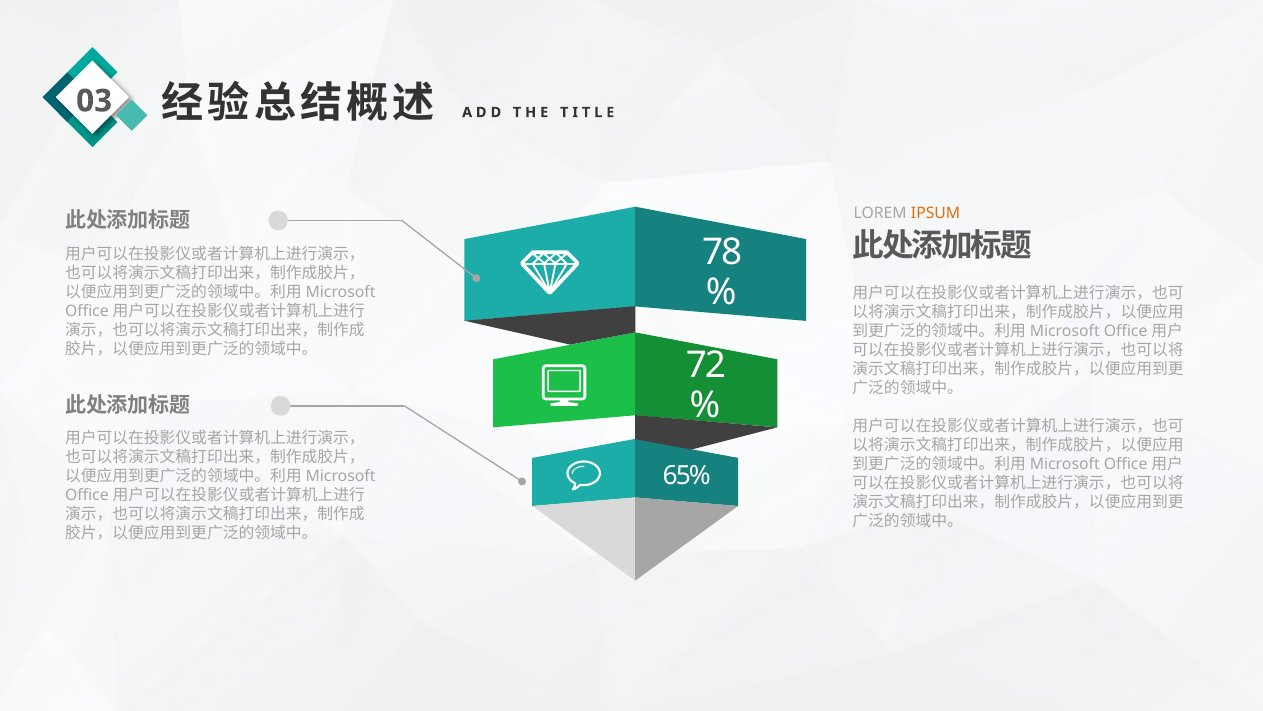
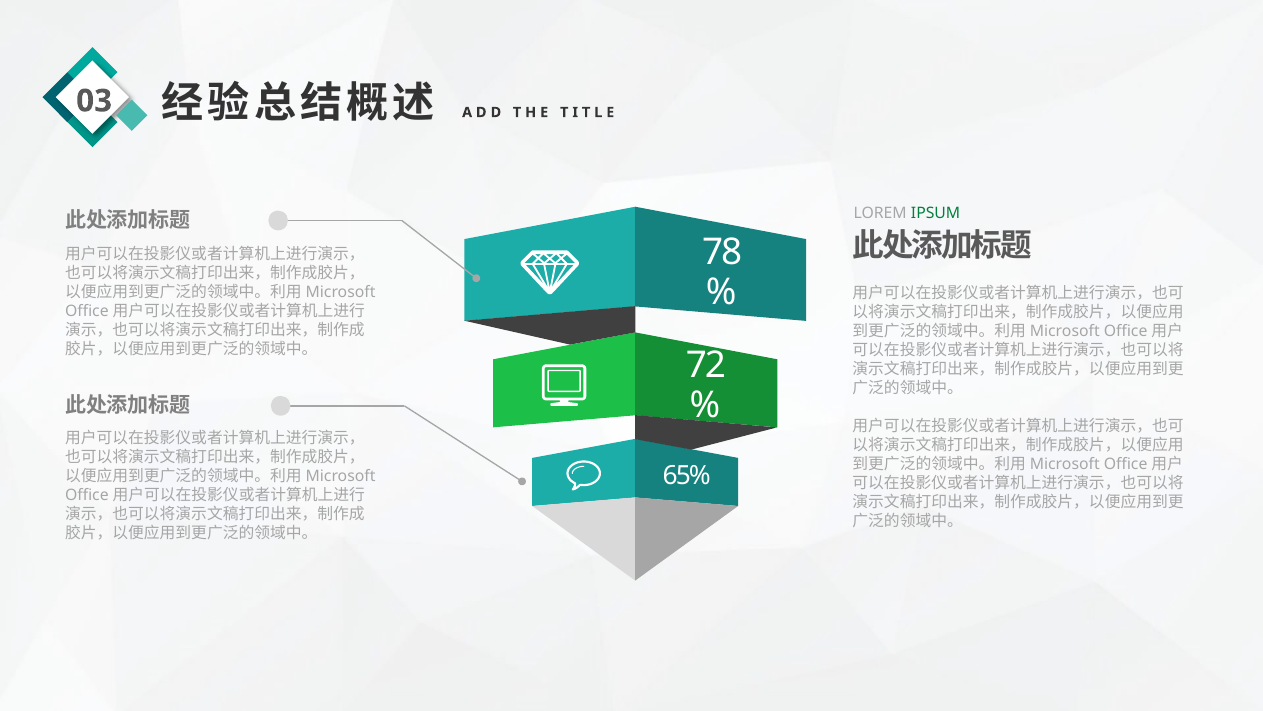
IPSUM colour: orange -> green
